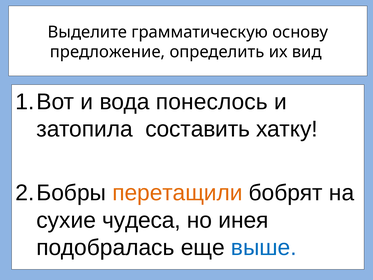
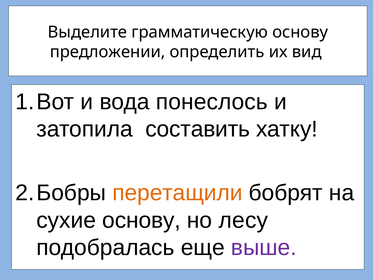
предложение: предложение -> предложении
сухие чудеса: чудеса -> основу
инея: инея -> лесу
выше colour: blue -> purple
